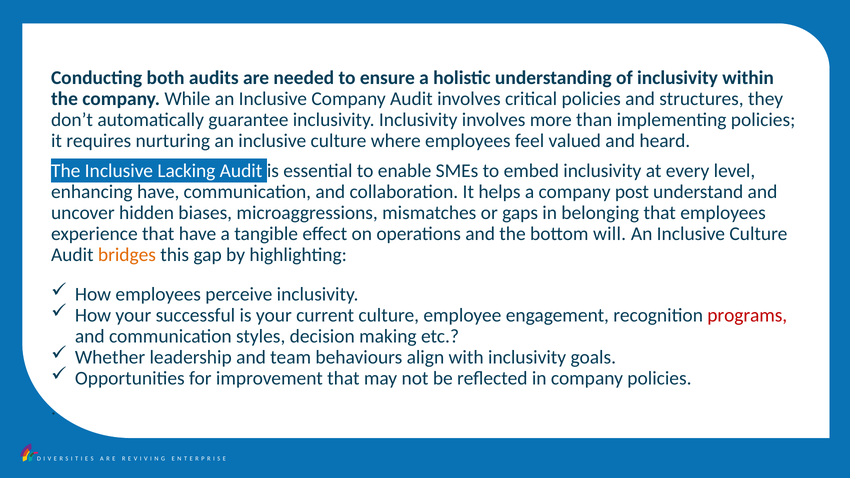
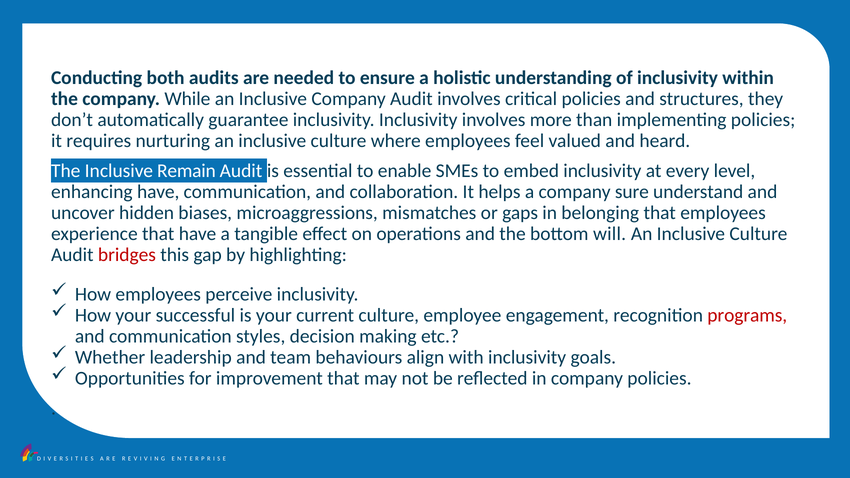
Lacking: Lacking -> Remain
post: post -> sure
bridges colour: orange -> red
